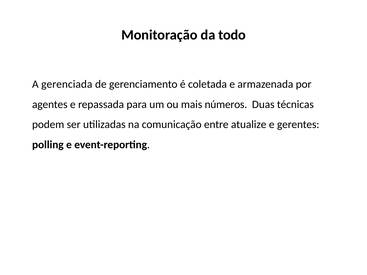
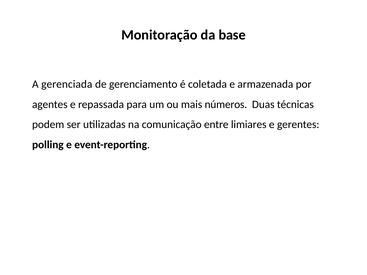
todo: todo -> base
atualize: atualize -> limiares
